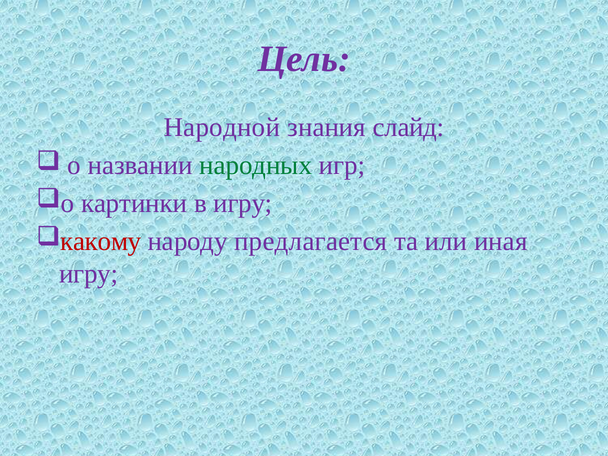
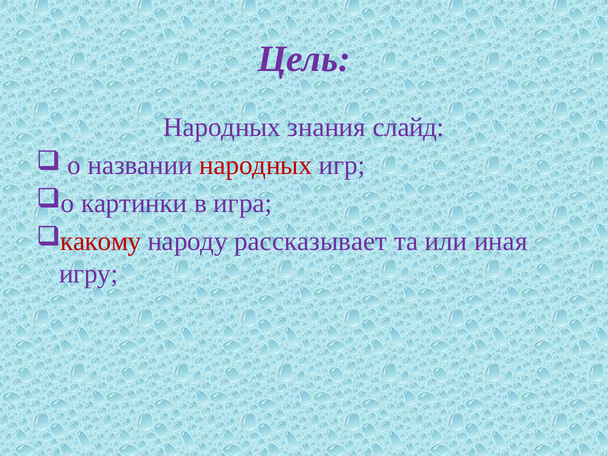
Народной at (222, 128): Народной -> Народных
народных at (256, 165) colour: green -> red
в игру: игру -> игра
предлагается: предлагается -> рассказывает
